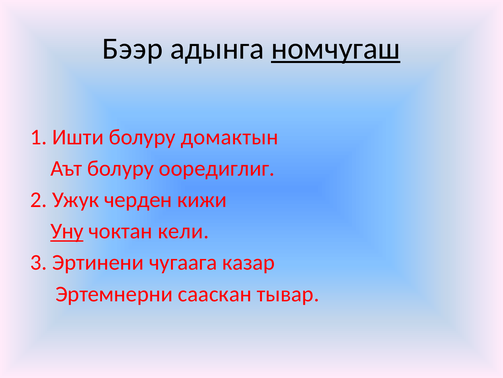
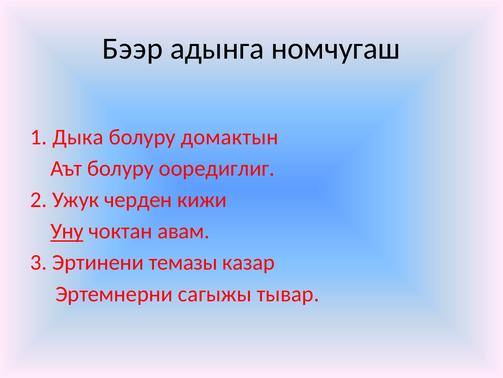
номчугаш underline: present -> none
Ишти: Ишти -> Дыка
кели: кели -> авам
чугаага: чугаага -> темазы
сааскан: сааскан -> сагыжы
